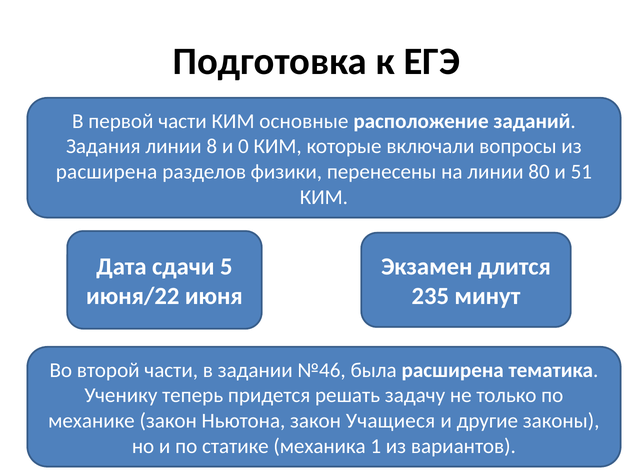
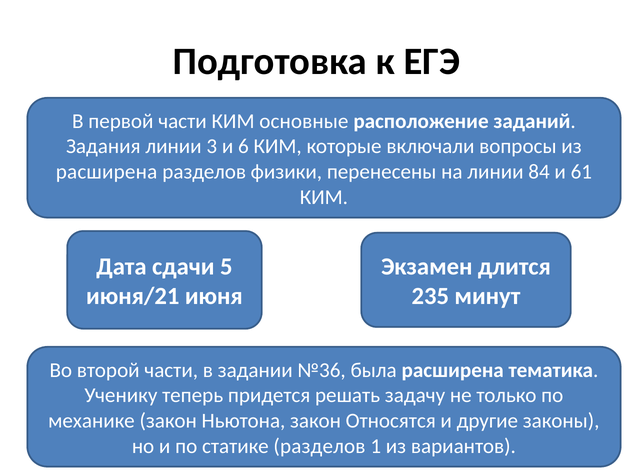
8: 8 -> 3
0: 0 -> 6
80: 80 -> 84
51: 51 -> 61
июня/22: июня/22 -> июня/21
№46: №46 -> №36
Учащиеся: Учащиеся -> Относятся
статике механика: механика -> разделов
